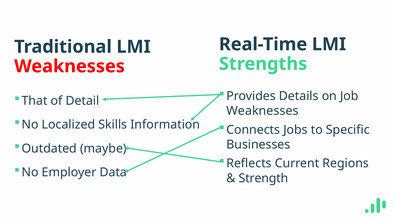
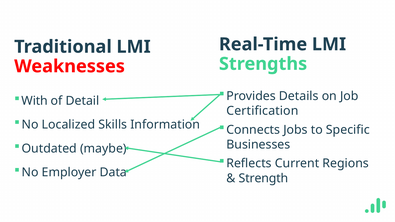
That: That -> With
Weaknesses at (262, 111): Weaknesses -> Certification
